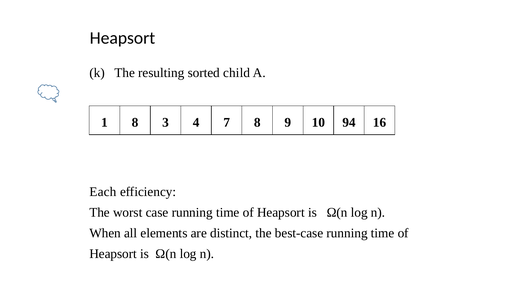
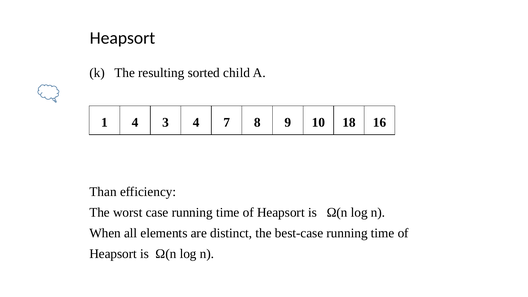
1 8: 8 -> 4
94: 94 -> 18
Each: Each -> Than
